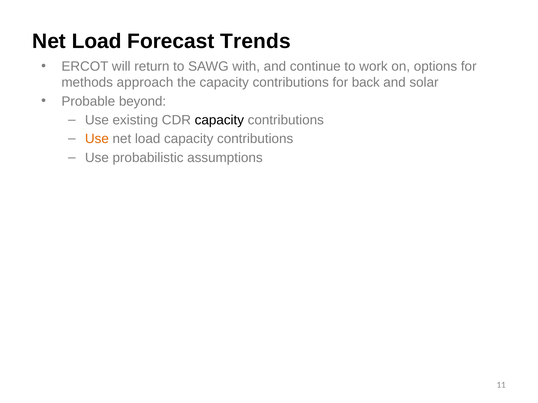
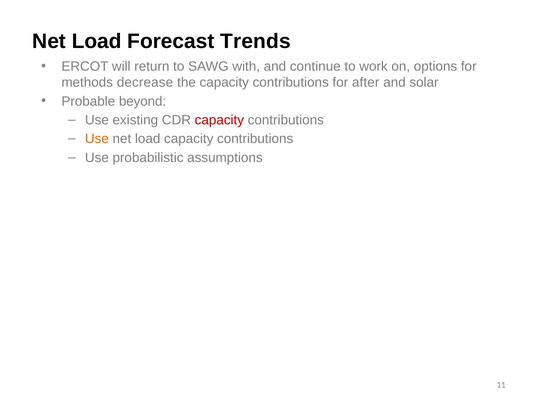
approach: approach -> decrease
back: back -> after
capacity at (219, 120) colour: black -> red
